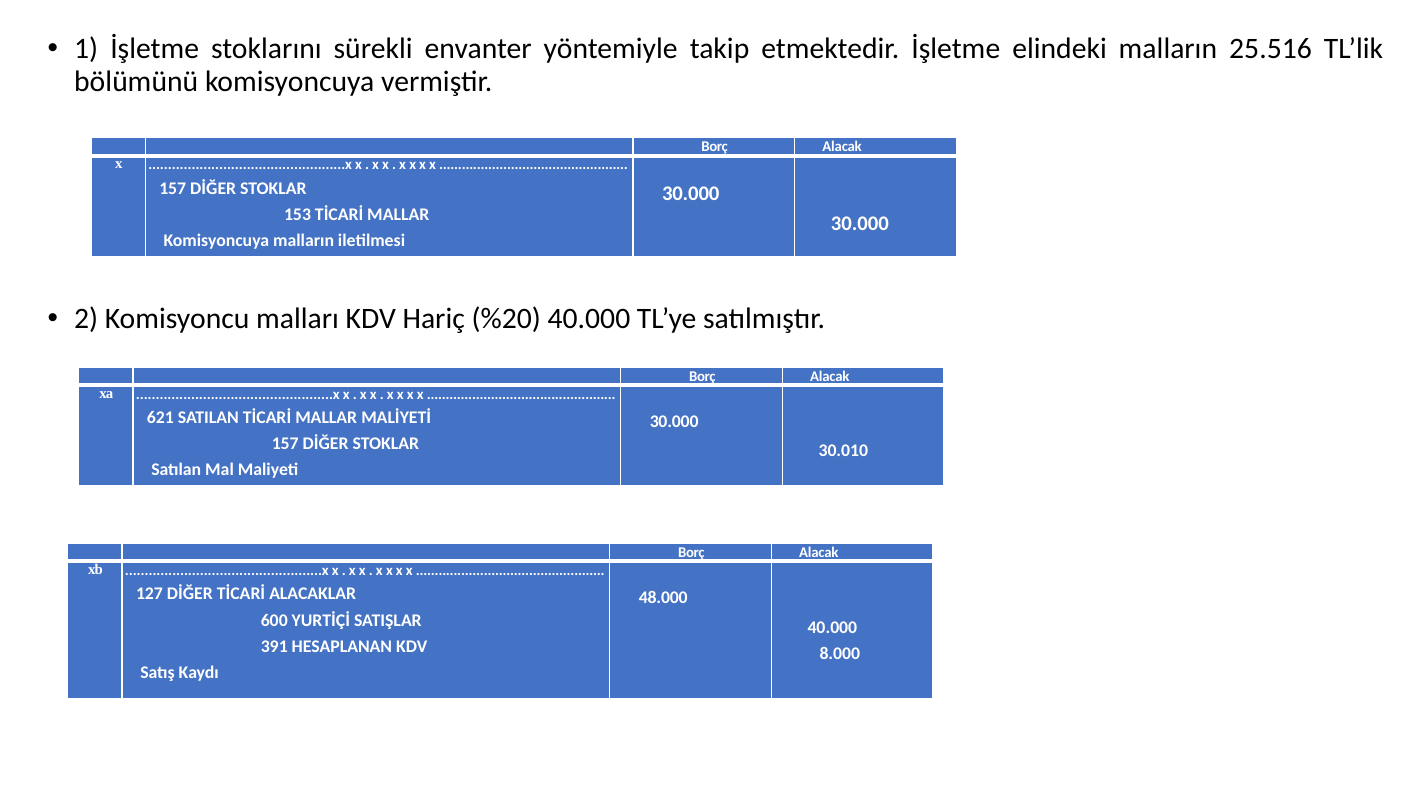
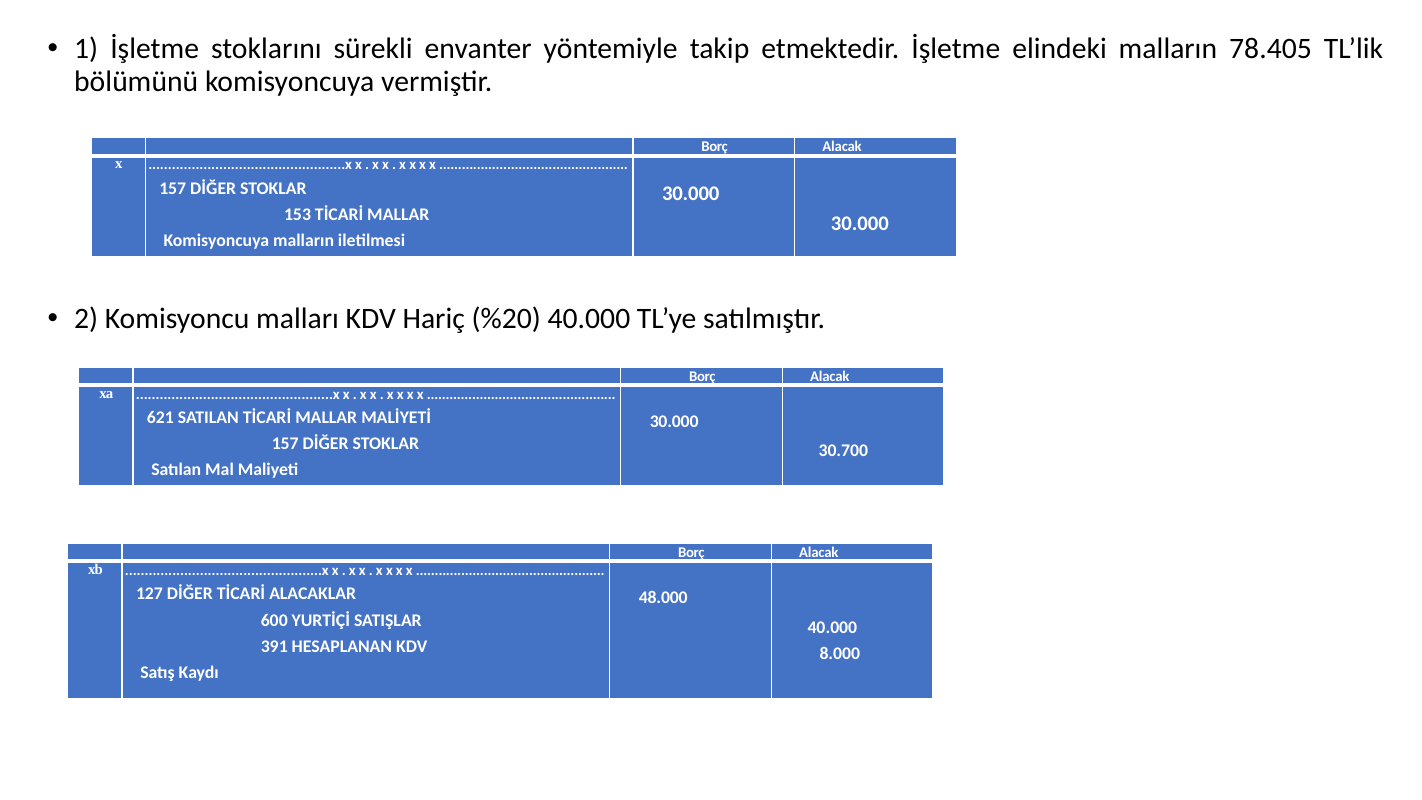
25.516: 25.516 -> 78.405
30.010: 30.010 -> 30.700
